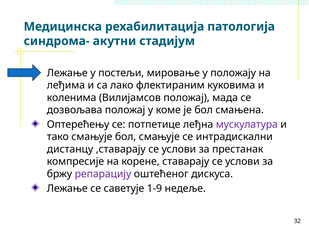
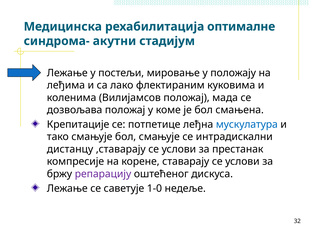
патологија: патологија -> оптималне
Оптерећењу: Оптерећењу -> Крепитације
мускулатура colour: purple -> blue
1-9: 1-9 -> 1-0
